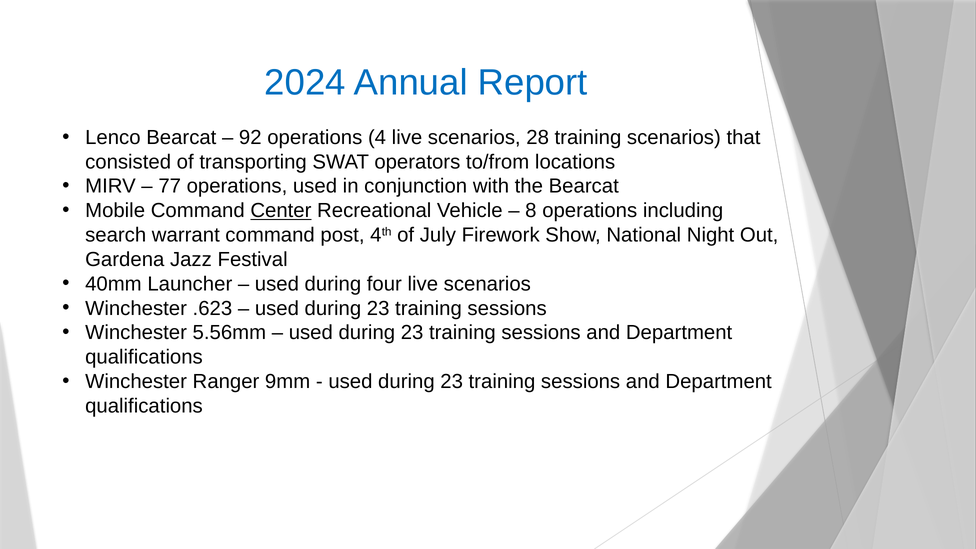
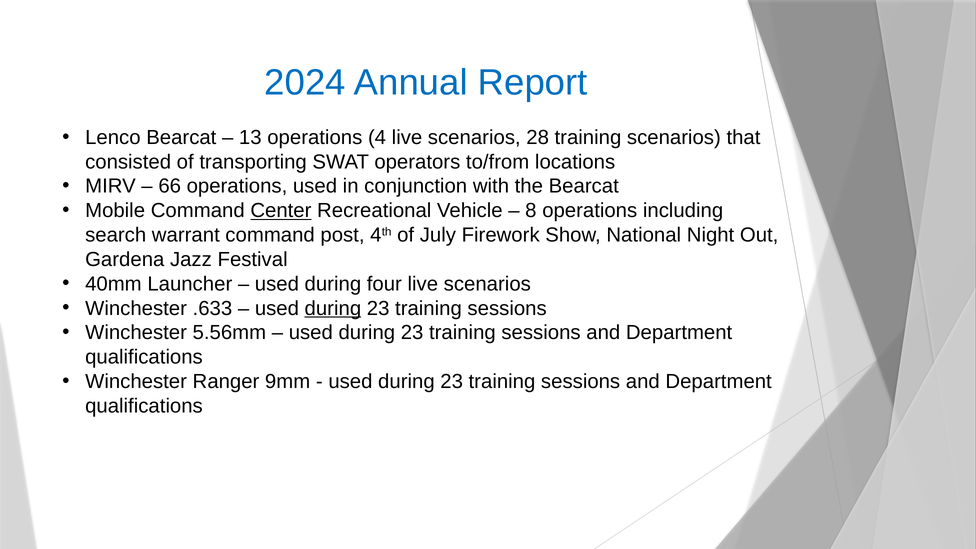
92: 92 -> 13
77: 77 -> 66
.623: .623 -> .633
during at (333, 308) underline: none -> present
